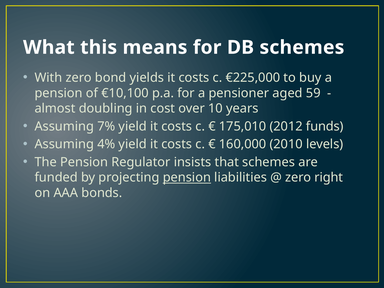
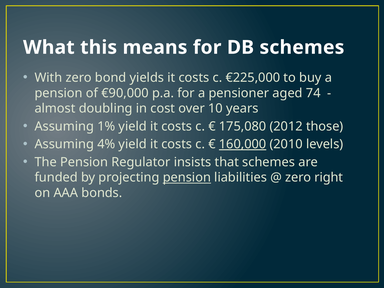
€10,100: €10,100 -> €90,000
59: 59 -> 74
7%: 7% -> 1%
175,010: 175,010 -> 175,080
funds: funds -> those
160,000 underline: none -> present
